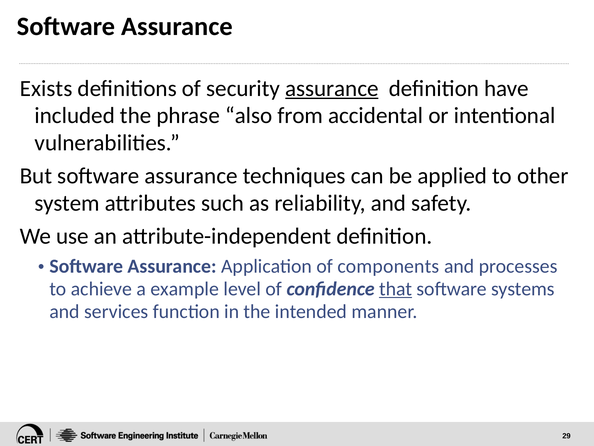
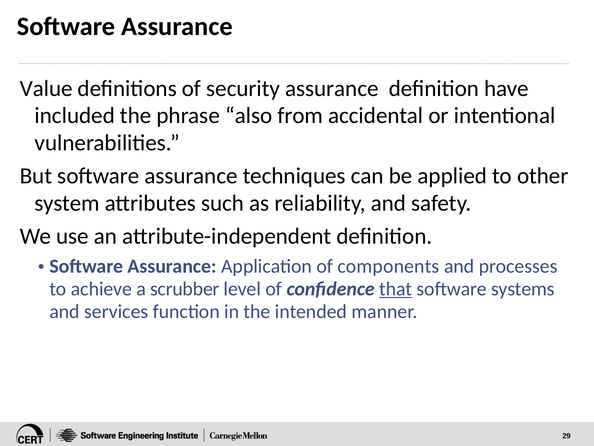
Exists: Exists -> Value
assurance at (332, 88) underline: present -> none
example: example -> scrubber
